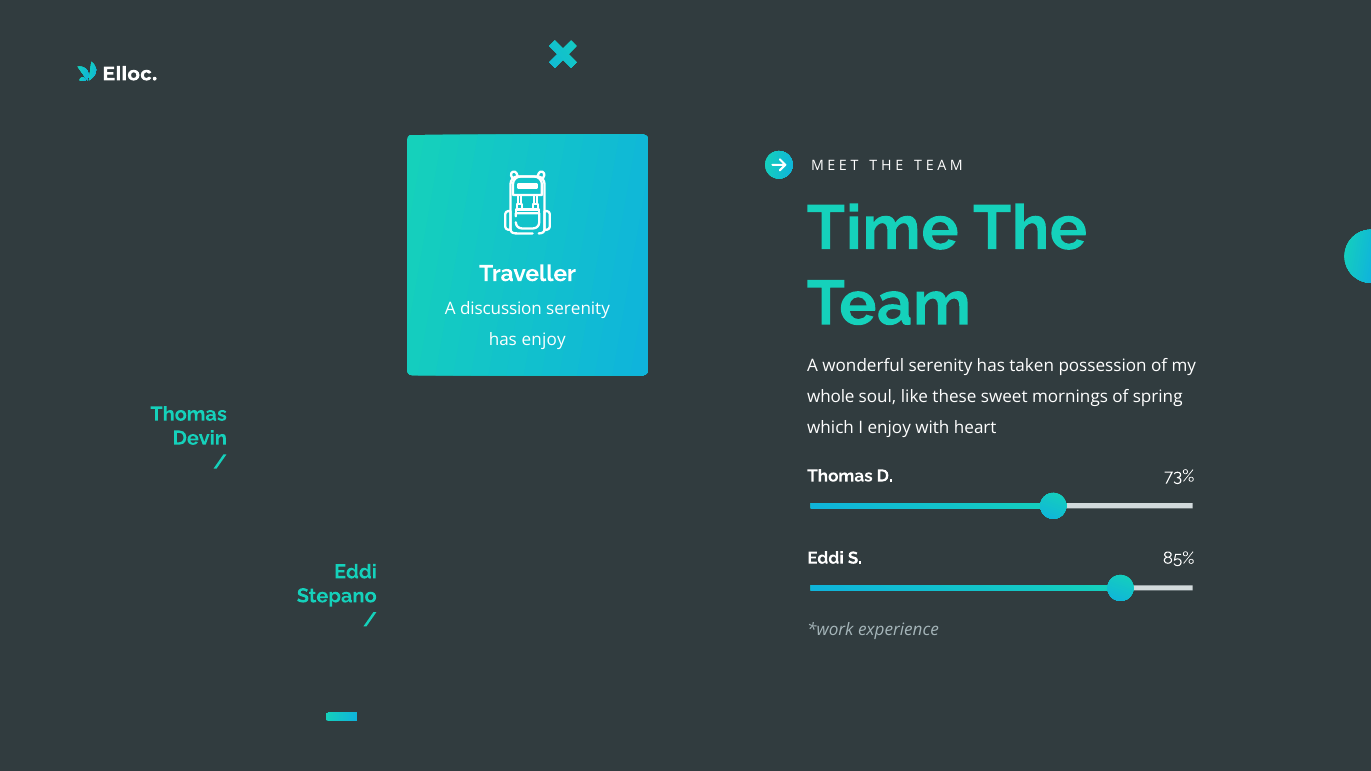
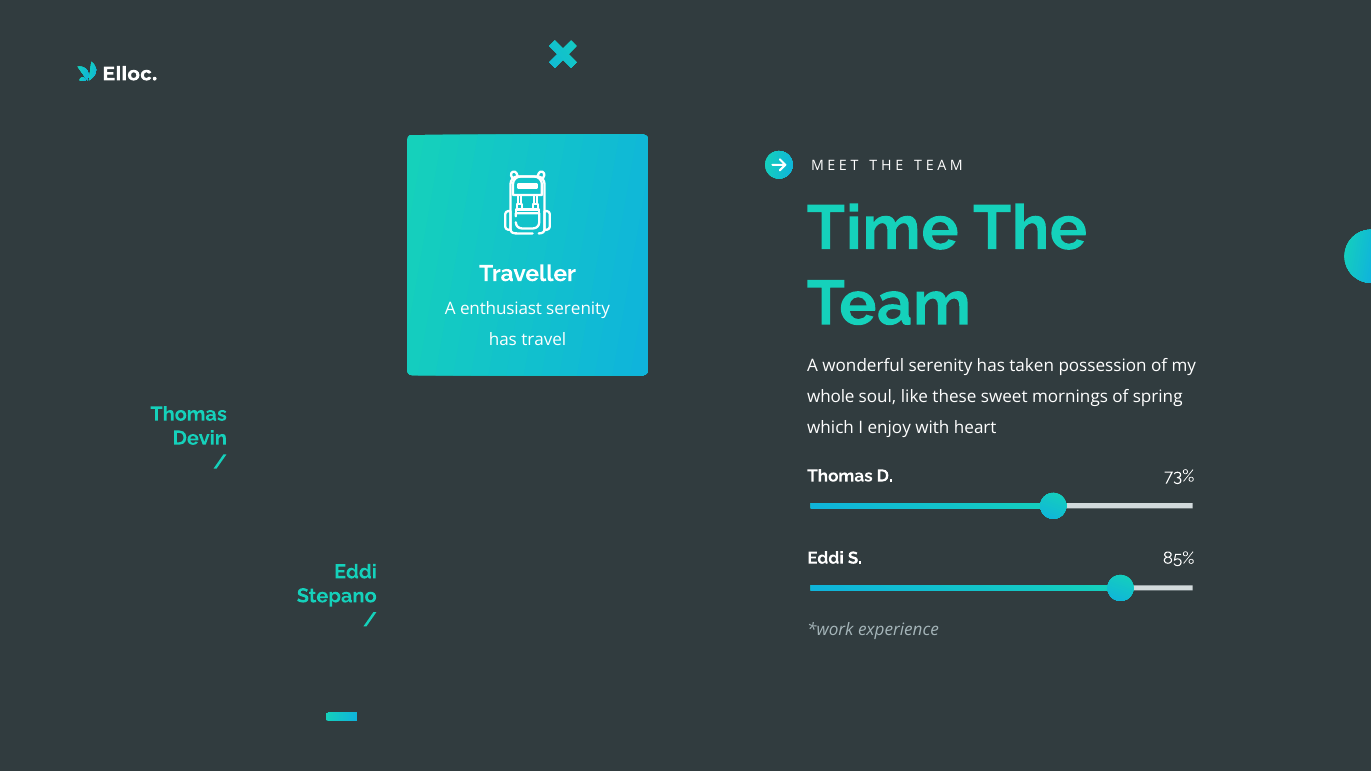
discussion: discussion -> enthusiast
has enjoy: enjoy -> travel
